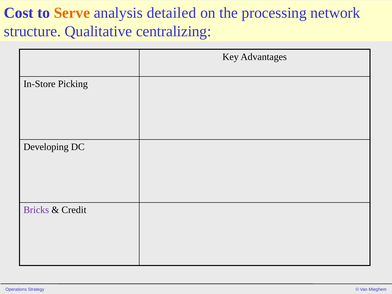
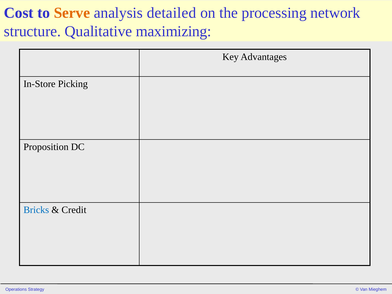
centralizing: centralizing -> maximizing
Developing: Developing -> Proposition
Bricks colour: purple -> blue
